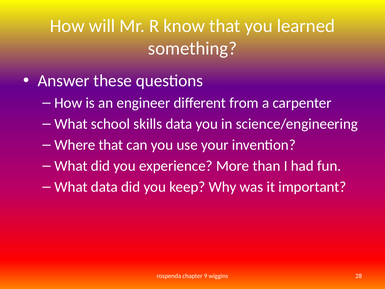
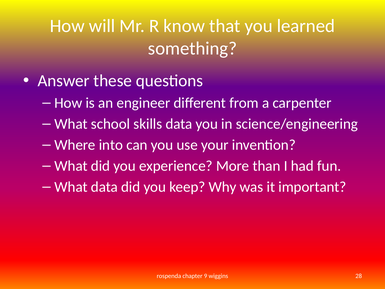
Where that: that -> into
